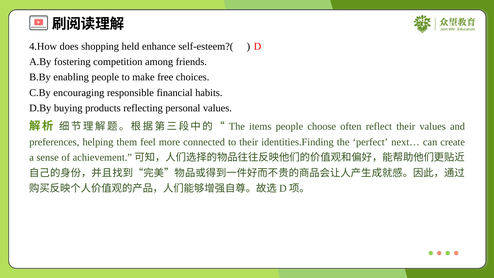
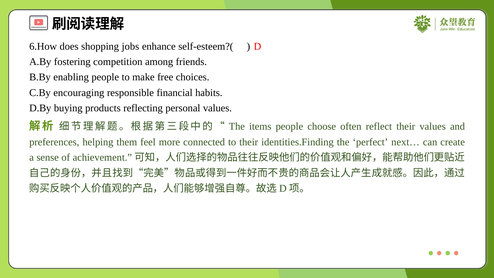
4.How: 4.How -> 6.How
held: held -> jobs
